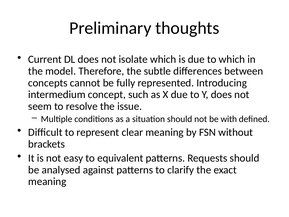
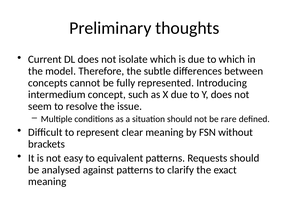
with: with -> rare
